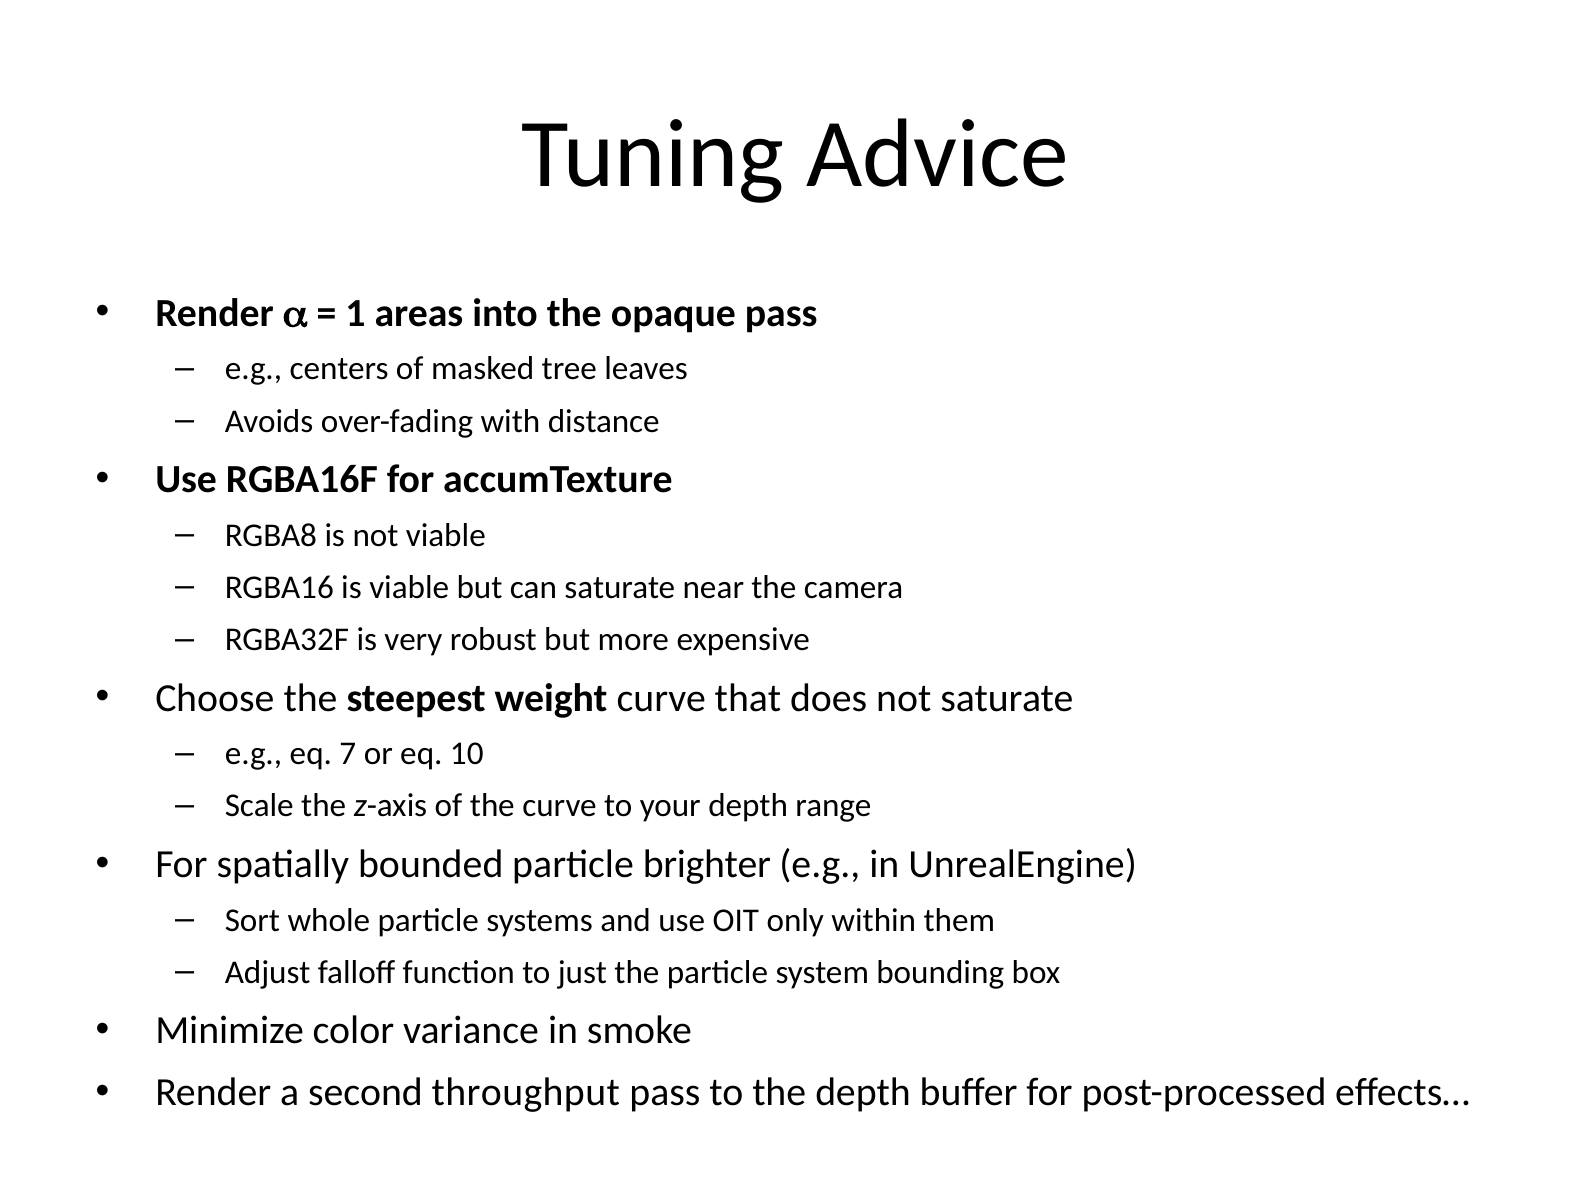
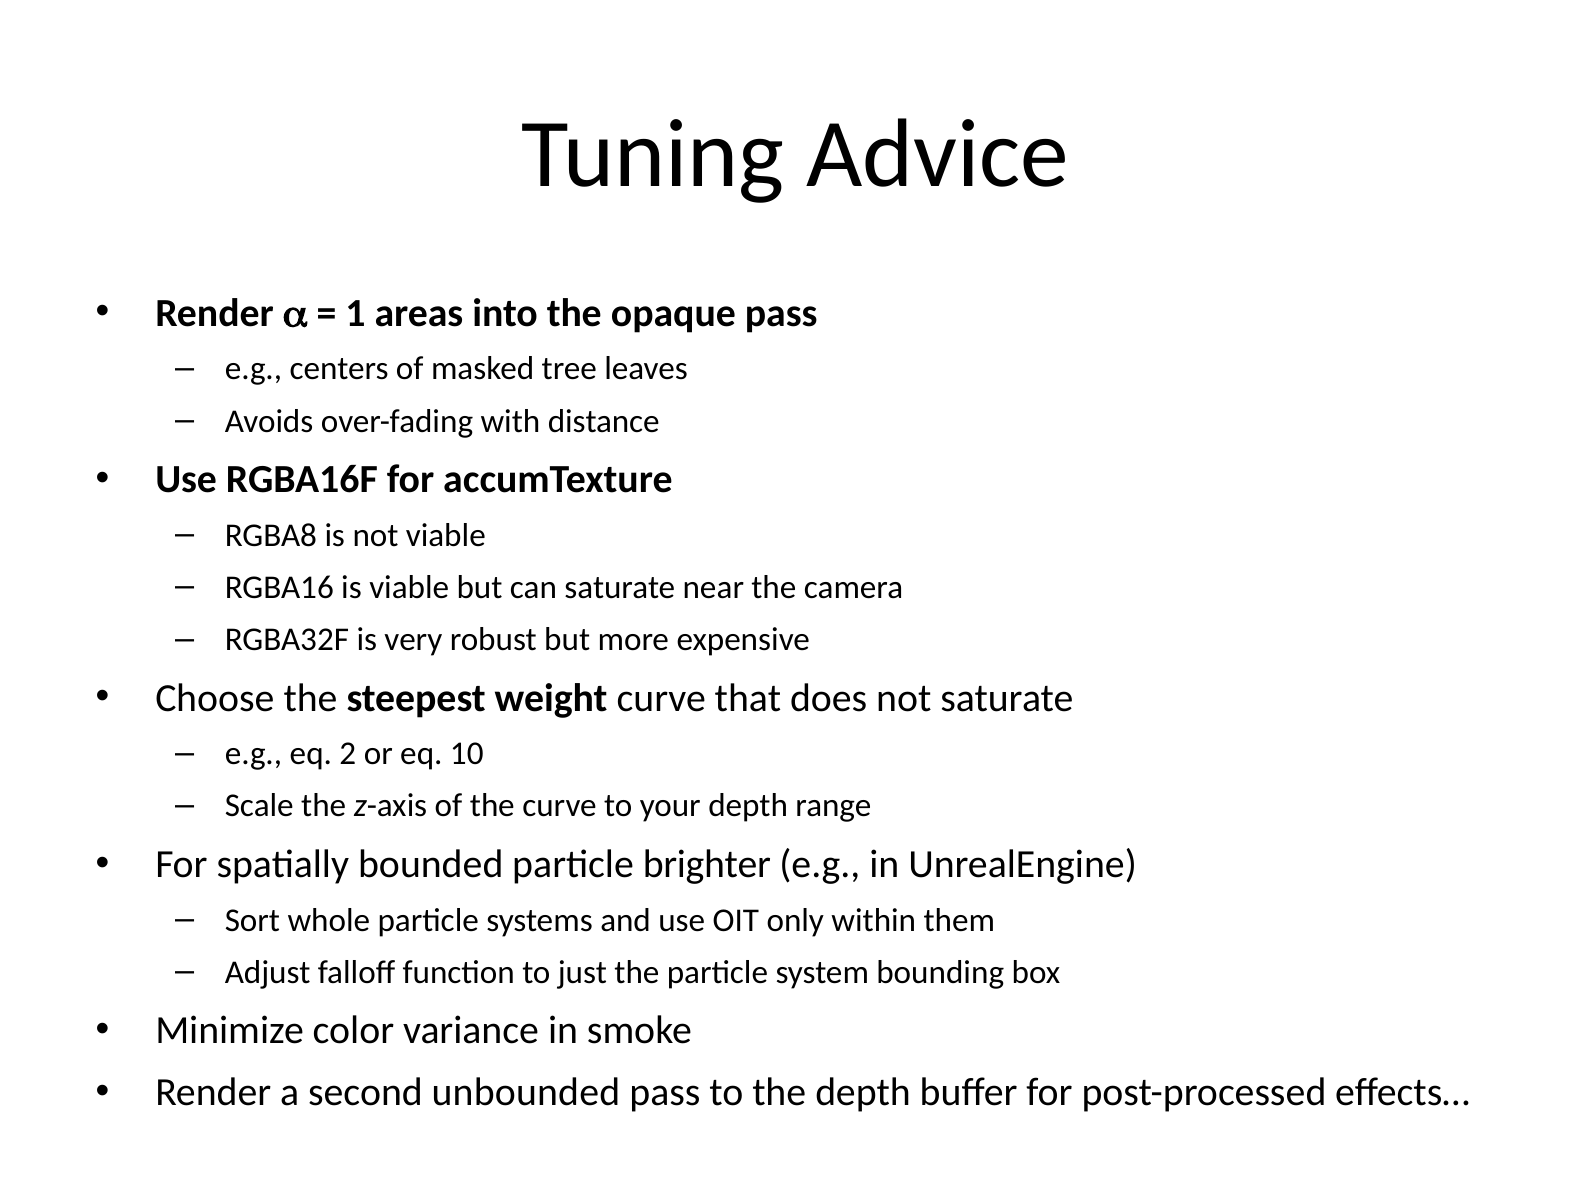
7: 7 -> 2
throughput: throughput -> unbounded
